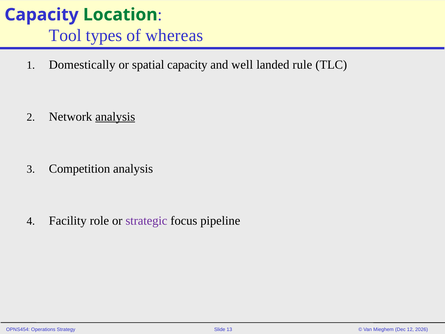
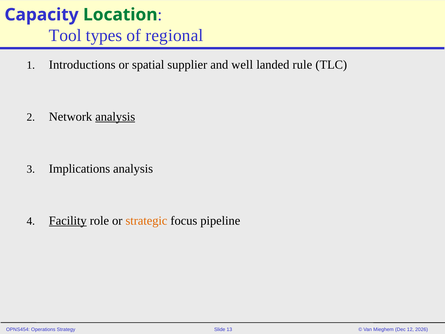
whereas: whereas -> regional
Domestically: Domestically -> Introductions
spatial capacity: capacity -> supplier
Competition: Competition -> Implications
Facility underline: none -> present
strategic colour: purple -> orange
